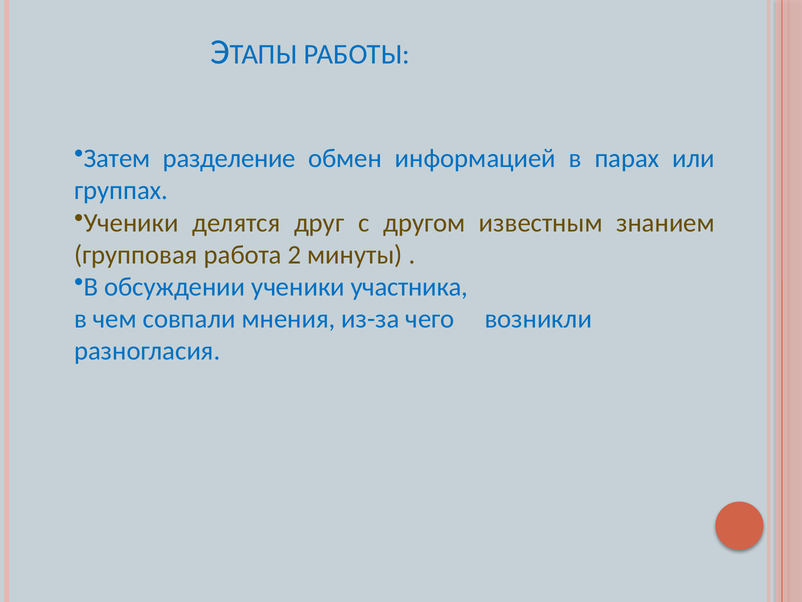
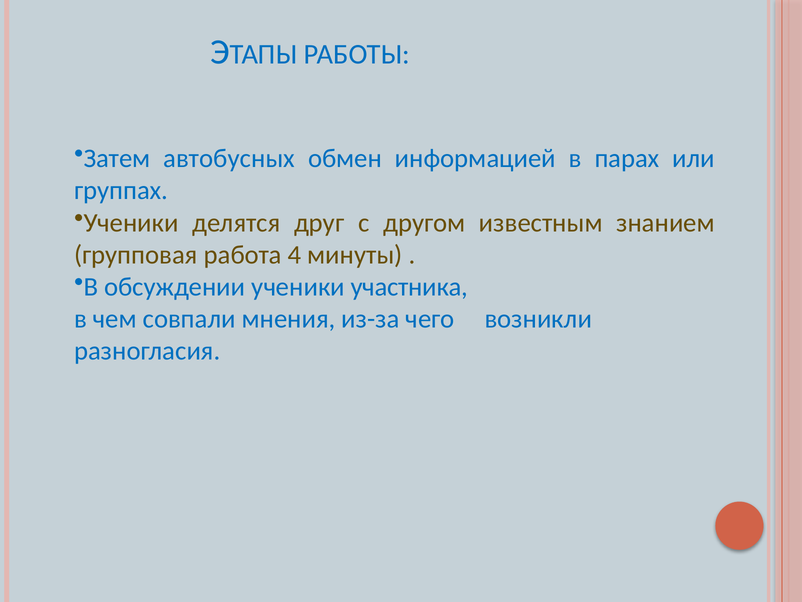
разделение: разделение -> автобусных
2: 2 -> 4
